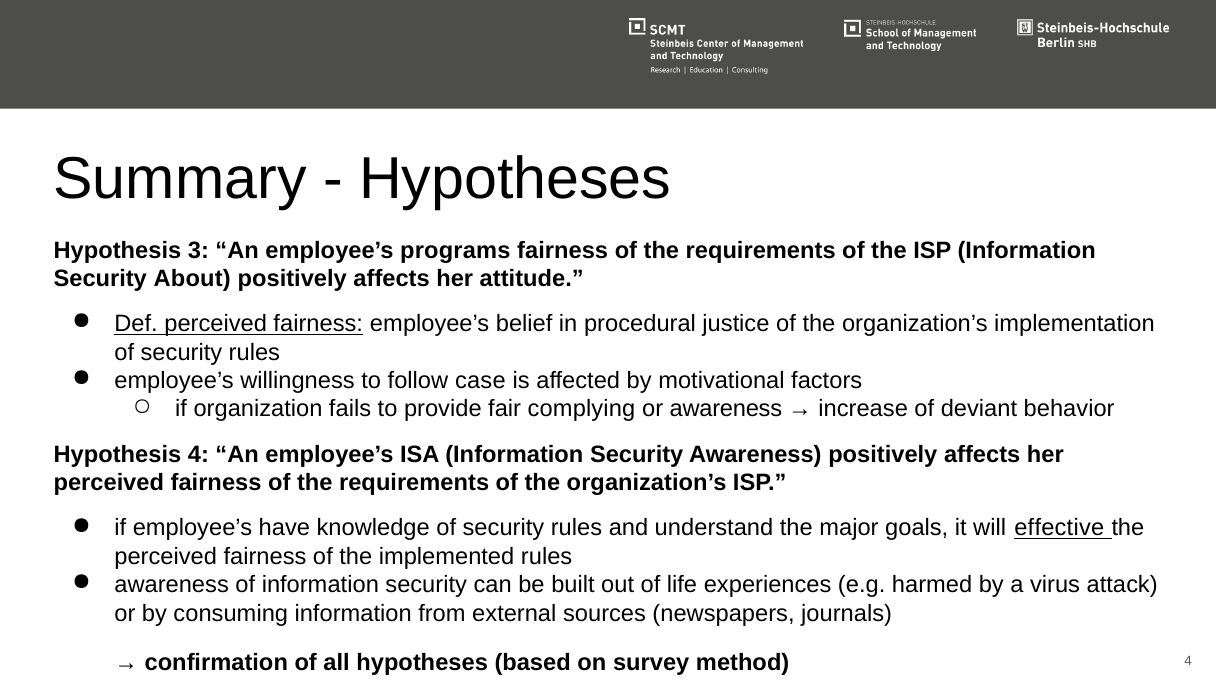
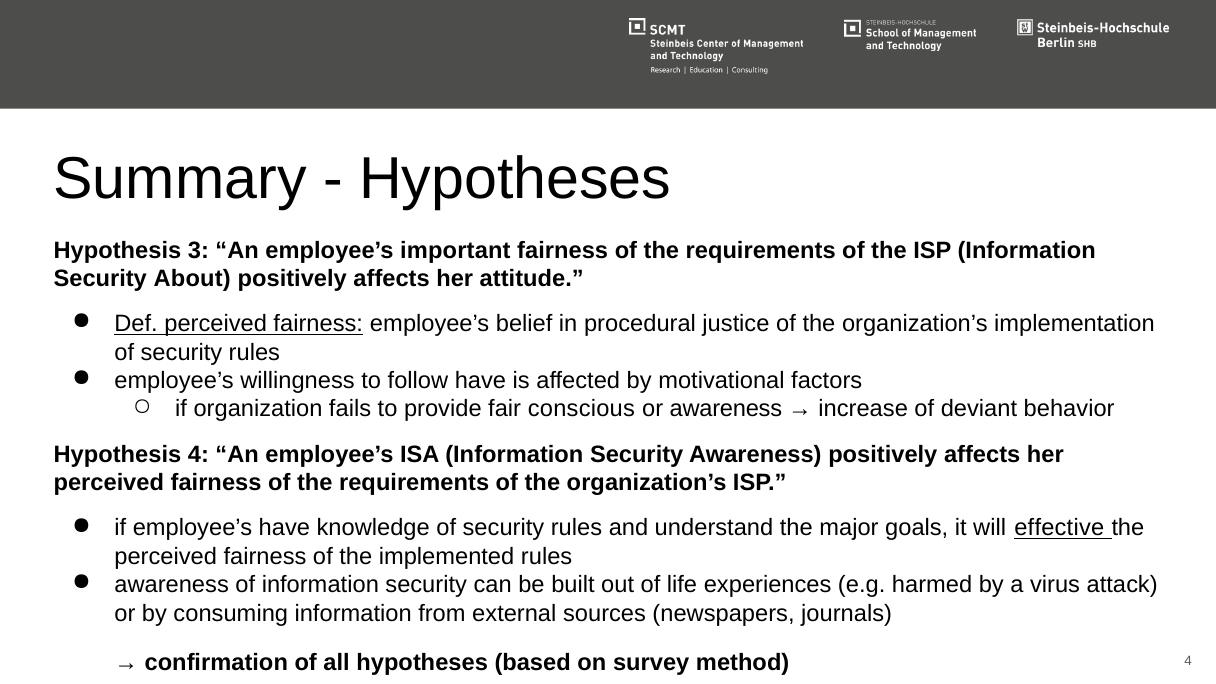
programs: programs -> important
follow case: case -> have
complying: complying -> conscious
